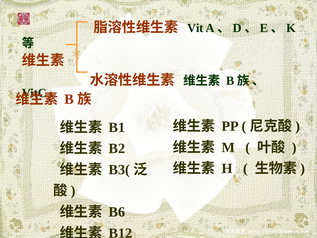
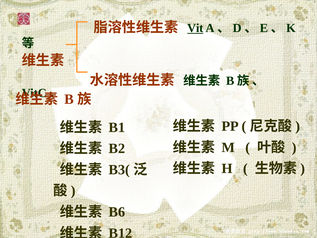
Vit underline: none -> present
